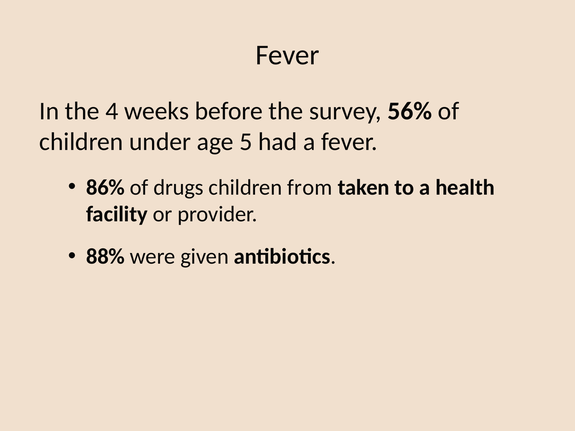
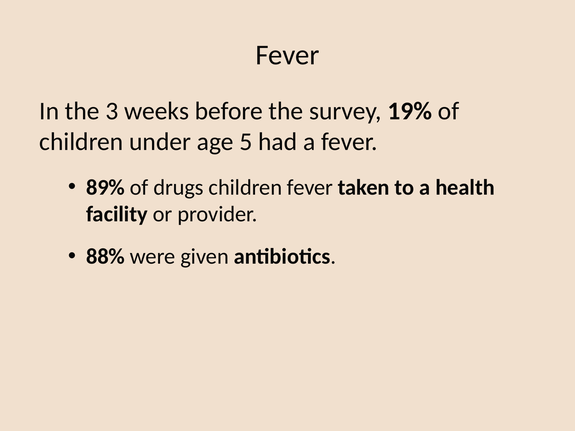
4: 4 -> 3
56%: 56% -> 19%
86%: 86% -> 89%
children from: from -> fever
